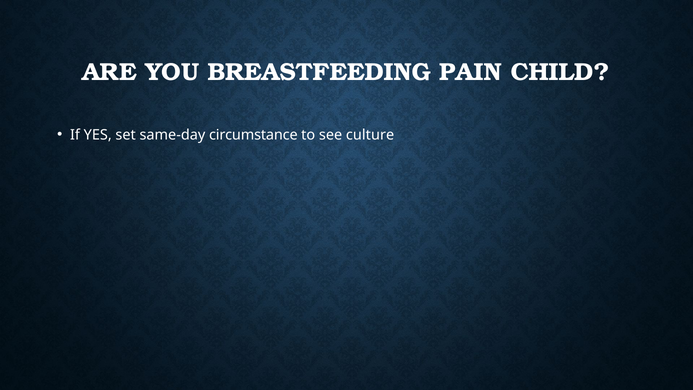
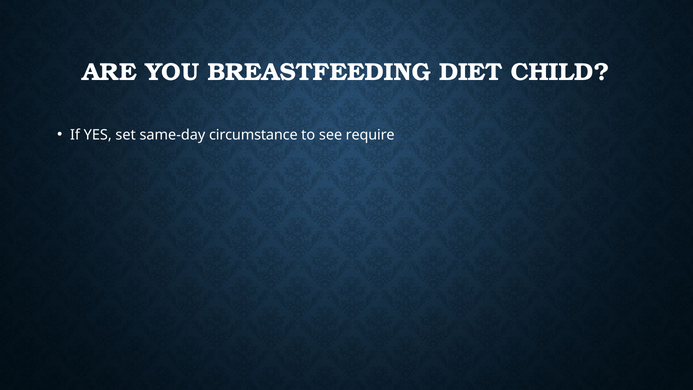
PAIN: PAIN -> DIET
culture: culture -> require
